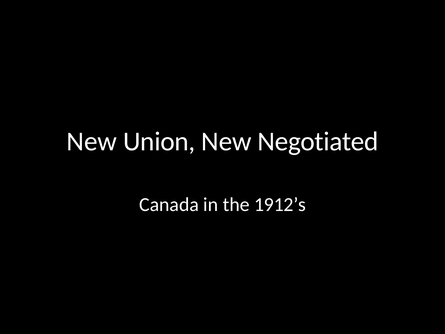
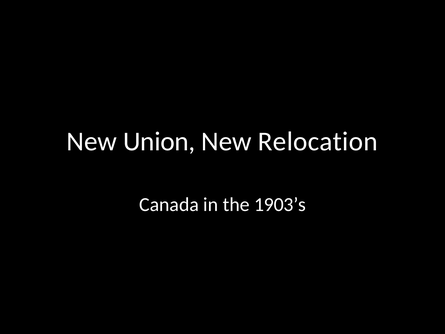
Negotiated: Negotiated -> Relocation
1912’s: 1912’s -> 1903’s
